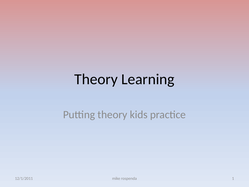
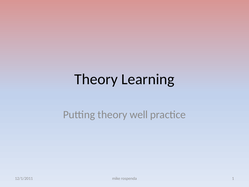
kids: kids -> well
